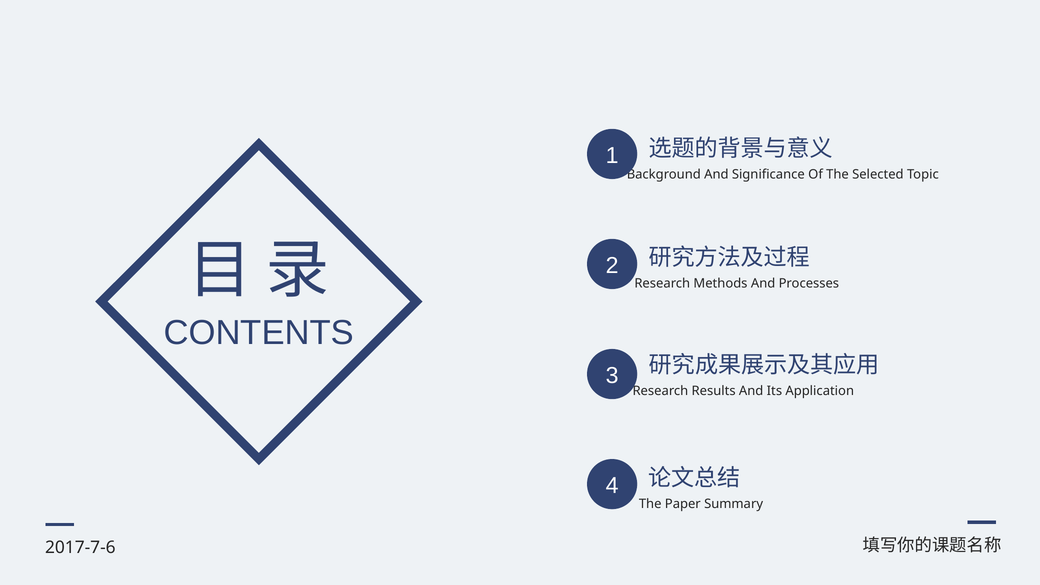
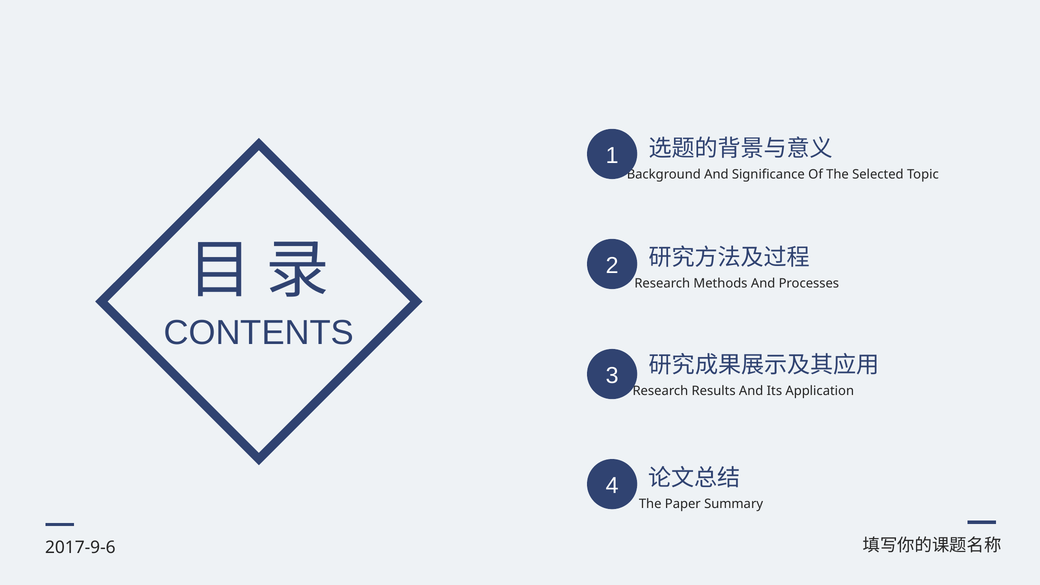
2017-7-6: 2017-7-6 -> 2017-9-6
